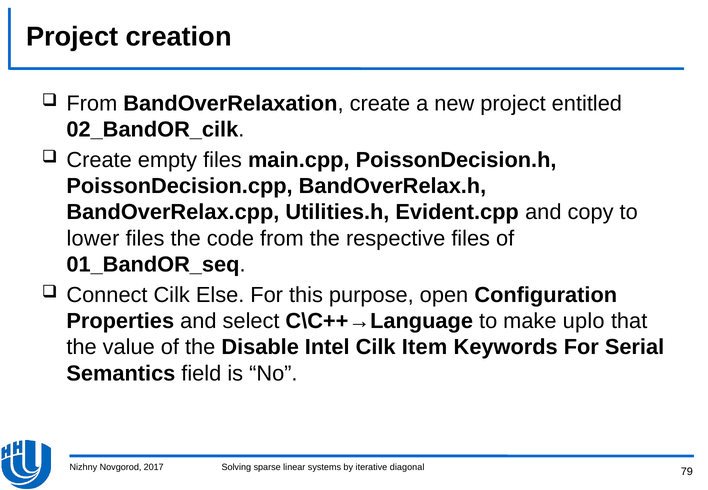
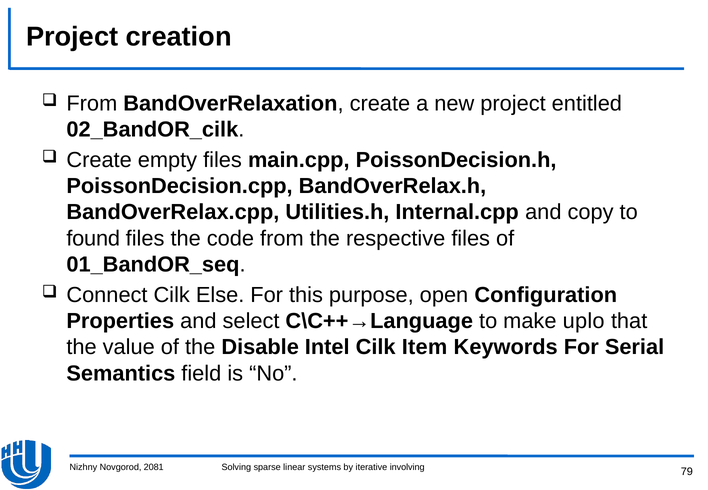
Evident.cpp: Evident.cpp -> Internal.cpp
lower: lower -> found
2017: 2017 -> 2081
diagonal: diagonal -> involving
